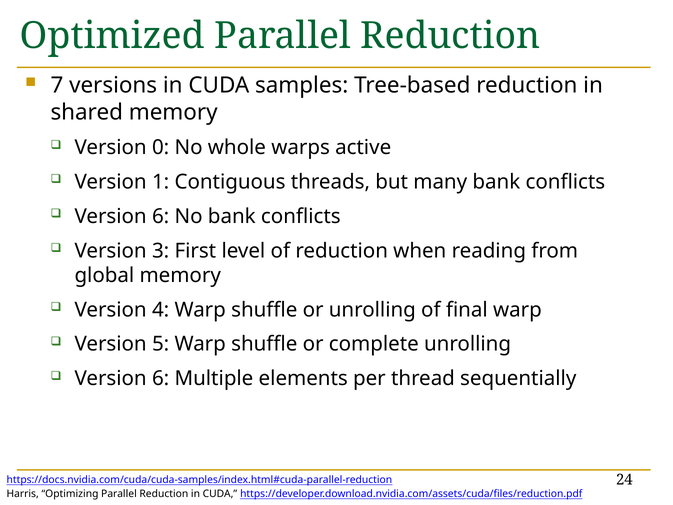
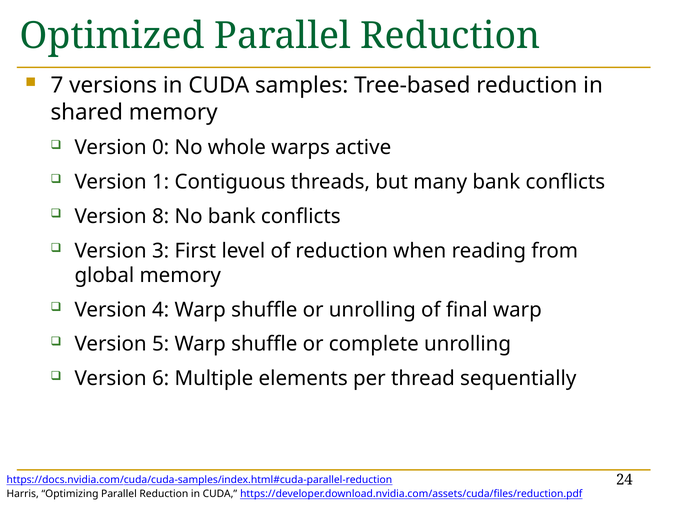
6 at (161, 216): 6 -> 8
